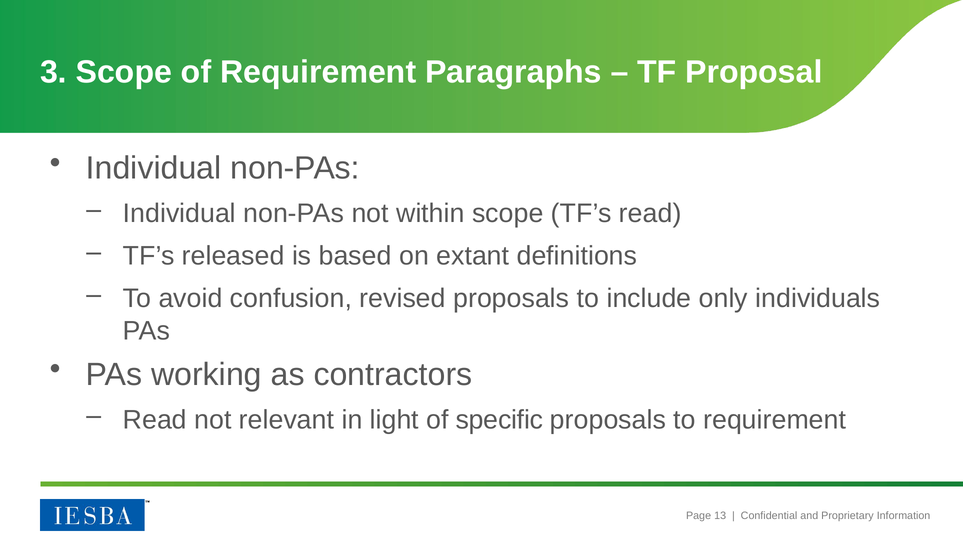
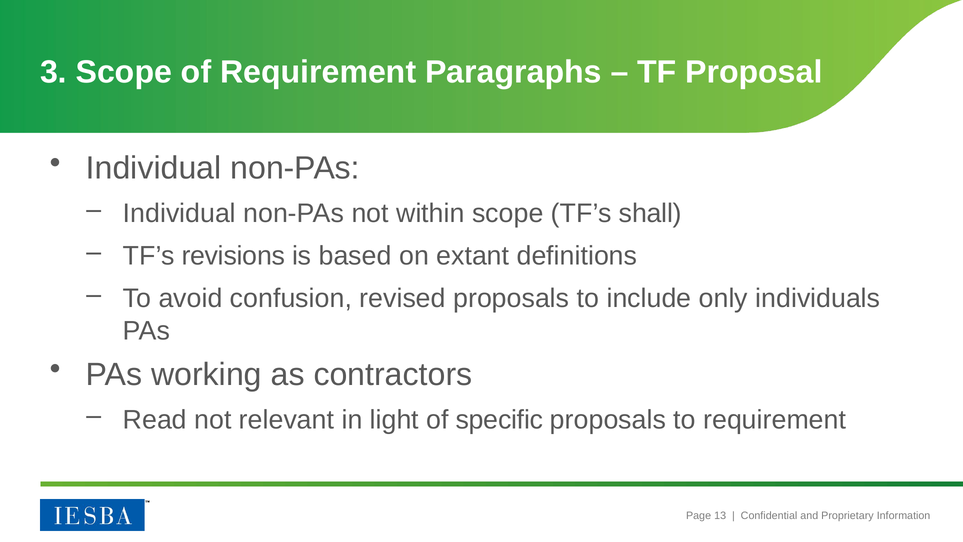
TF’s read: read -> shall
released: released -> revisions
